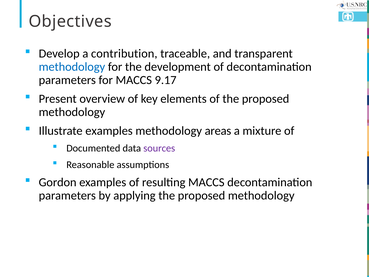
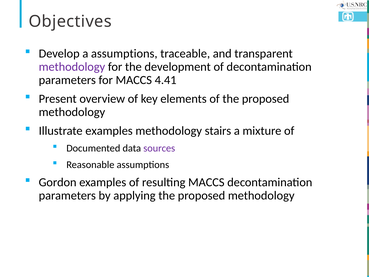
a contribution: contribution -> assumptions
methodology at (72, 67) colour: blue -> purple
9.17: 9.17 -> 4.41
areas: areas -> stairs
